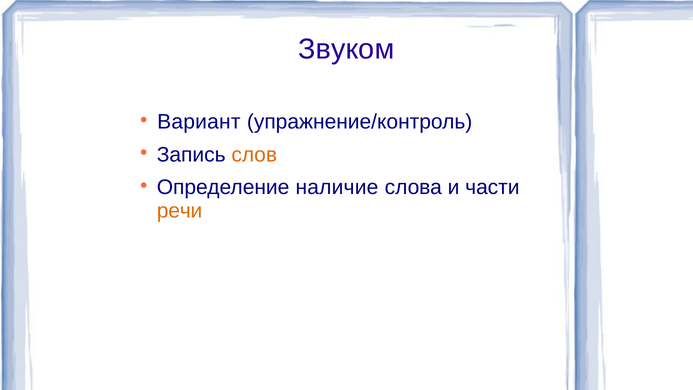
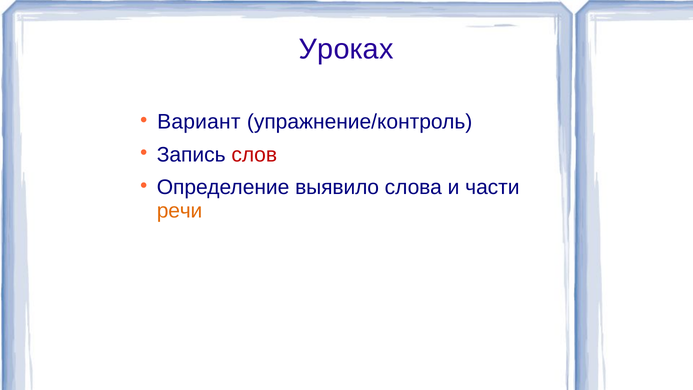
Звуком: Звуком -> Уроках
слов colour: orange -> red
наличие: наличие -> выявило
